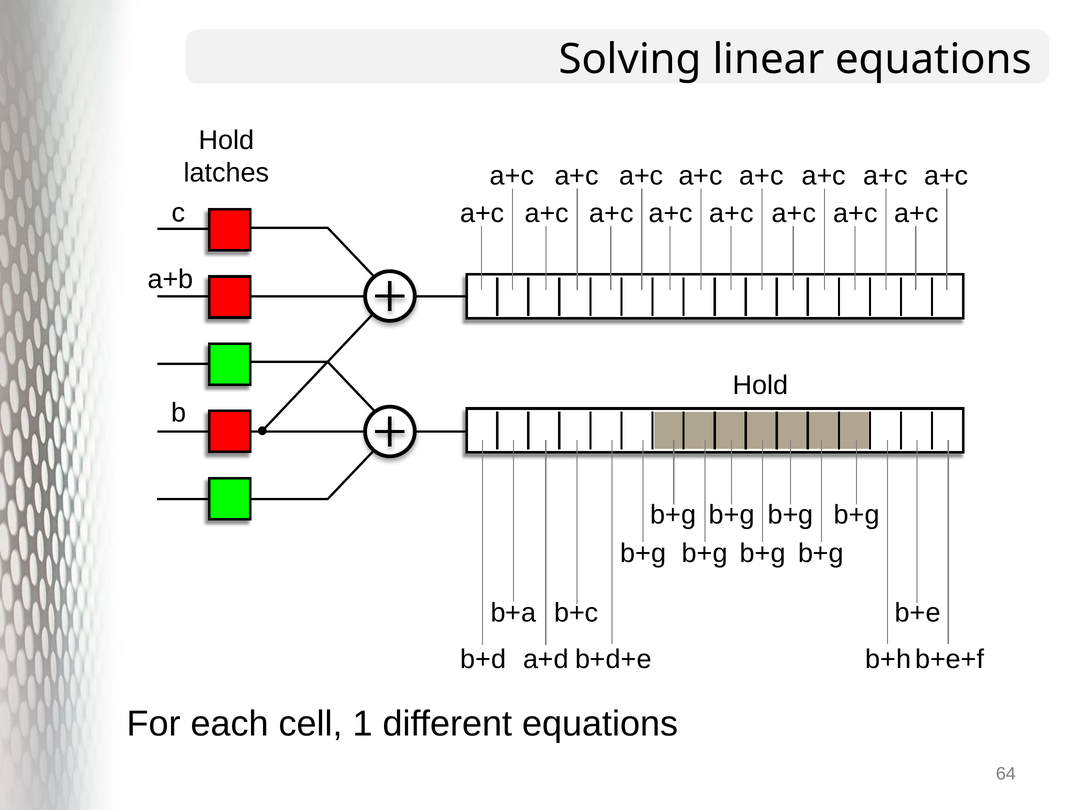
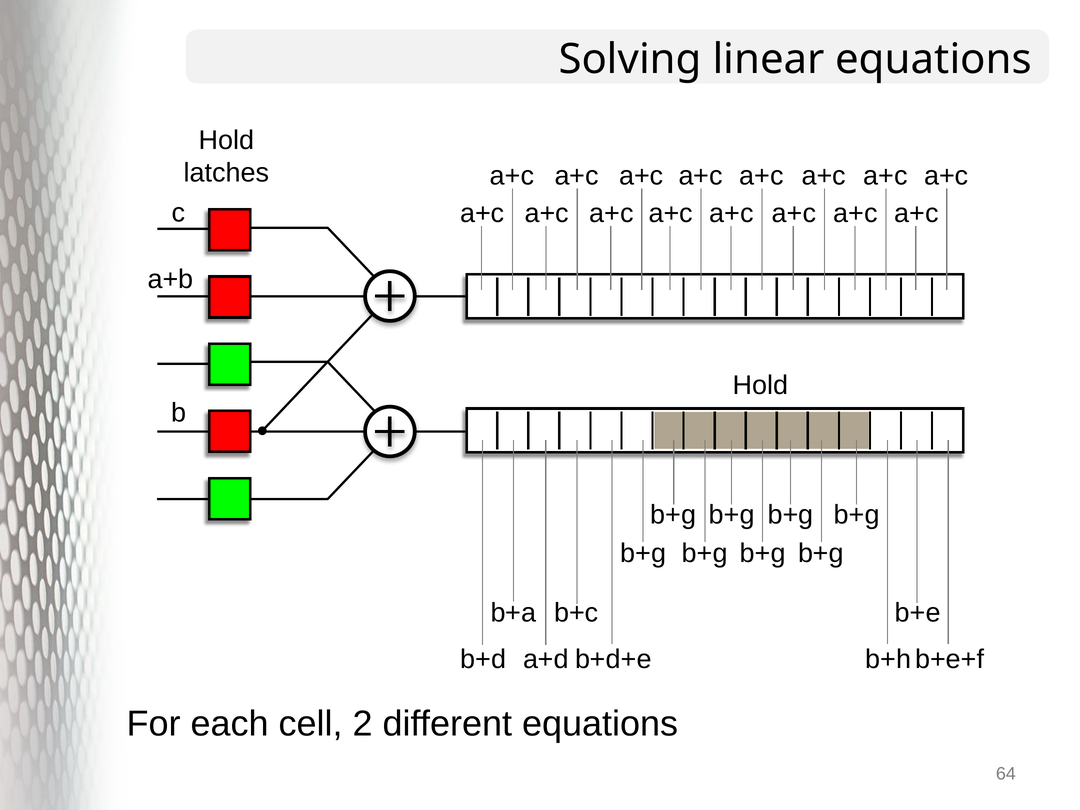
1: 1 -> 2
